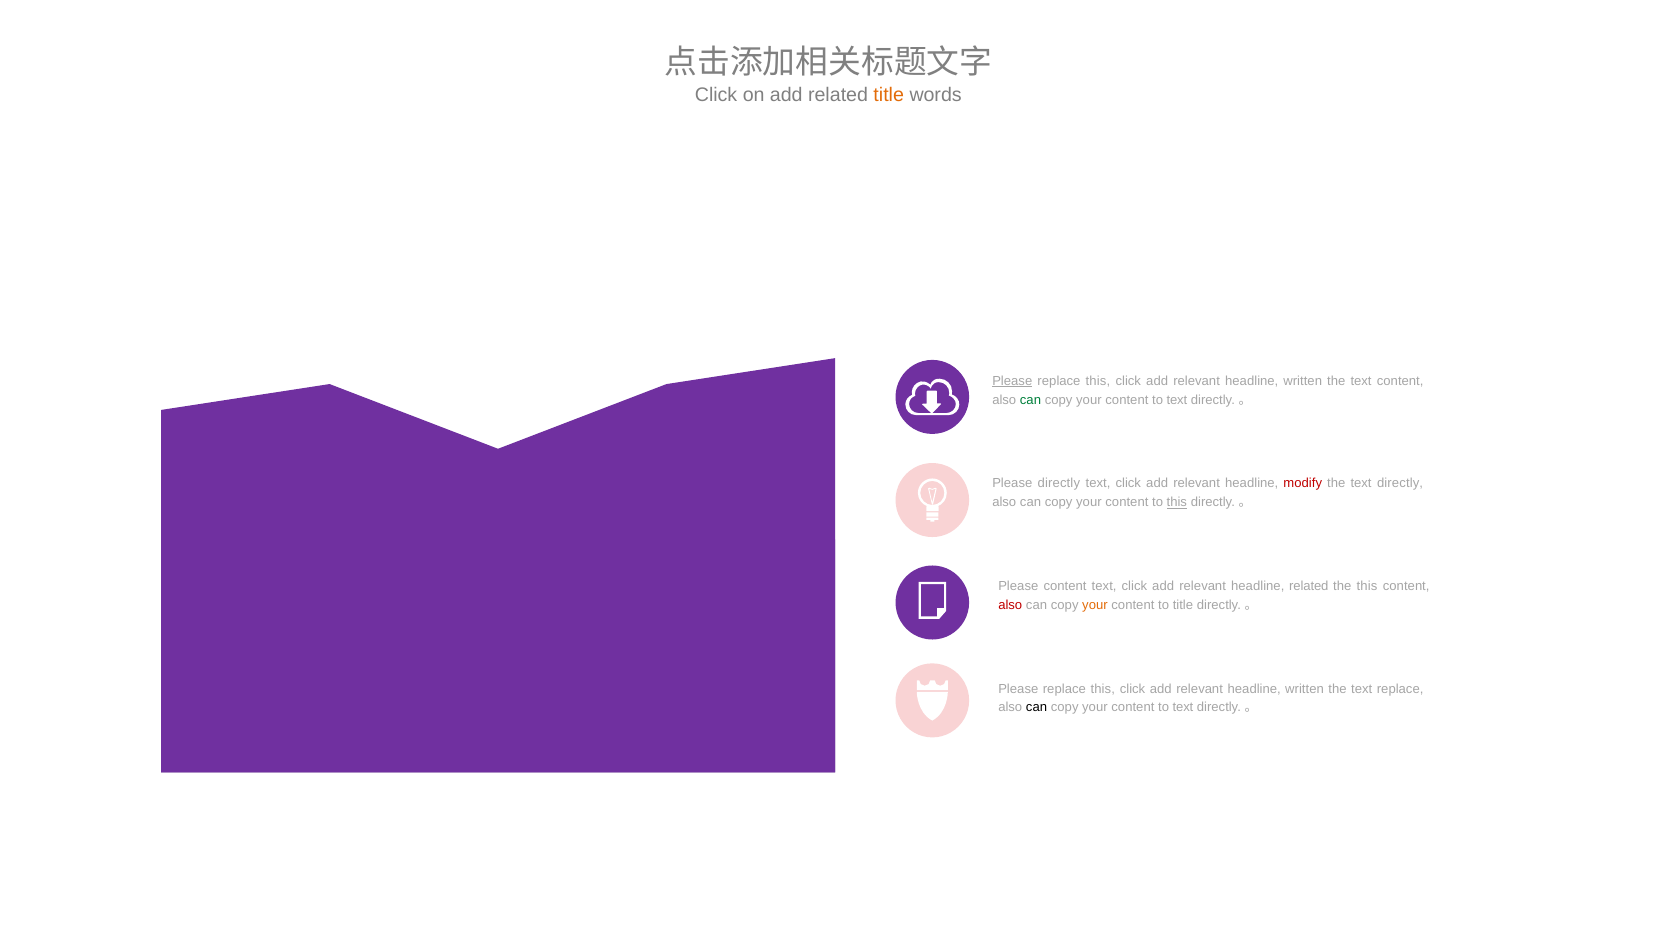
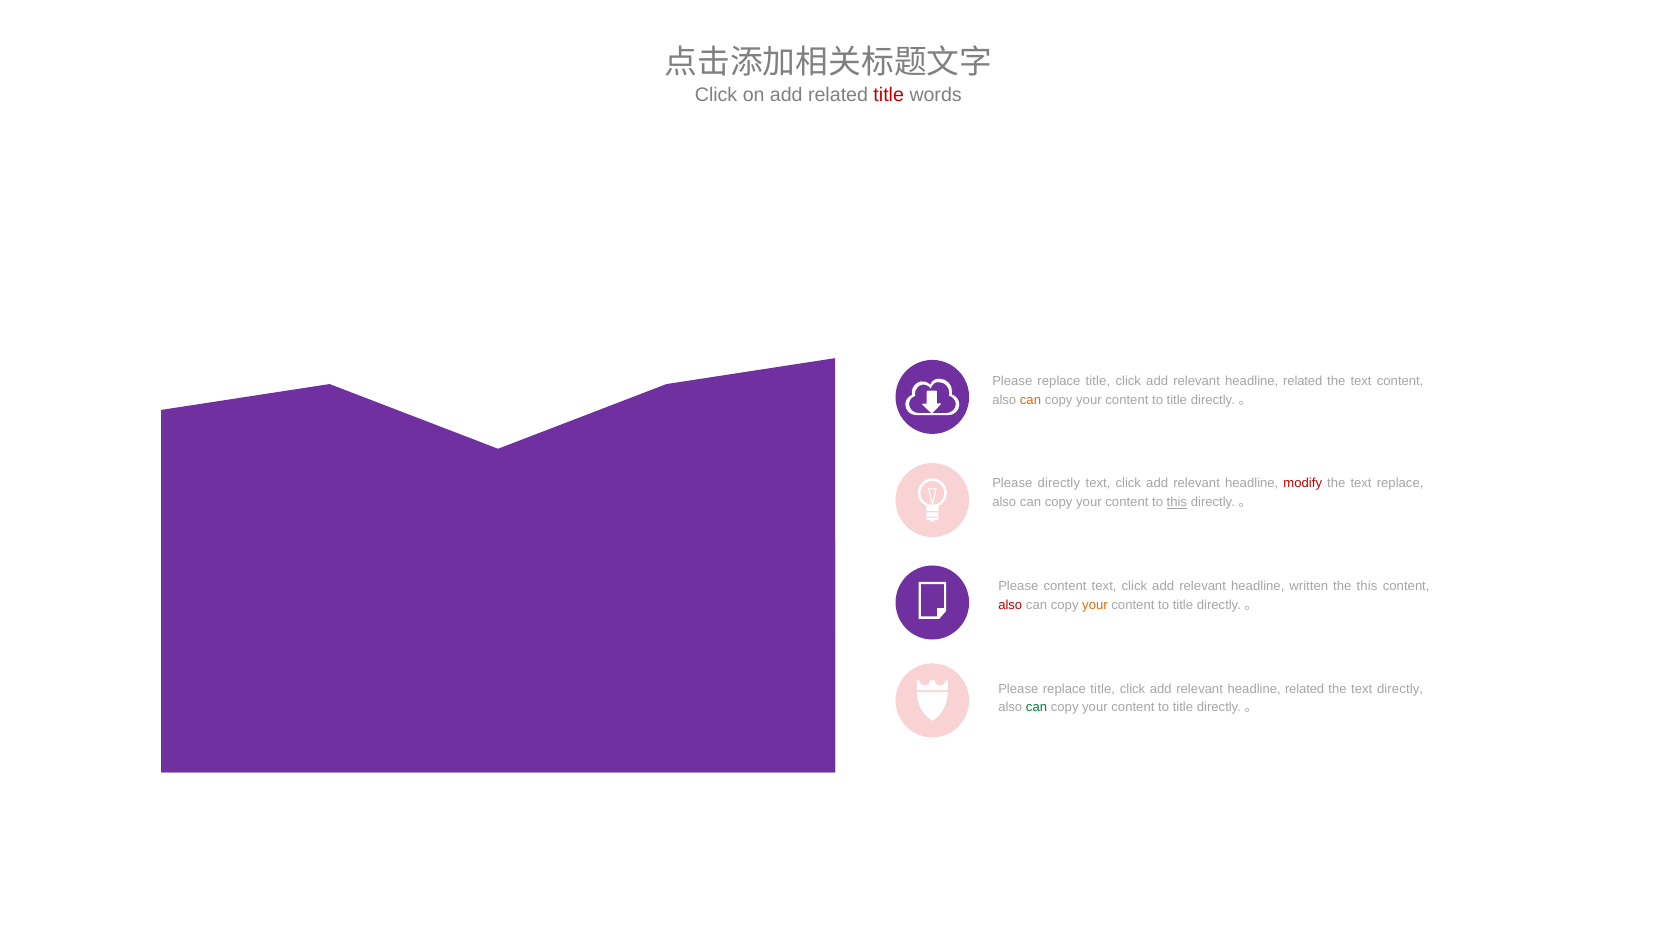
title at (889, 95) colour: orange -> red
Please at (1012, 381) underline: present -> none
this at (1098, 381): this -> title
written at (1303, 381): written -> related
can at (1030, 400) colour: green -> orange
text at (1177, 400): text -> title
the text directly: directly -> replace
headline related: related -> written
this at (1103, 689): this -> title
written at (1305, 689): written -> related
text replace: replace -> directly
can at (1037, 708) colour: black -> green
text at (1183, 708): text -> title
